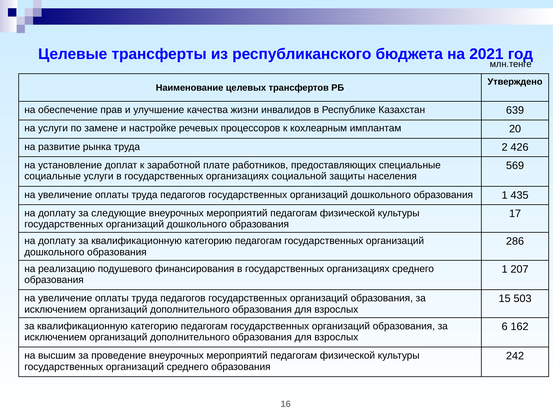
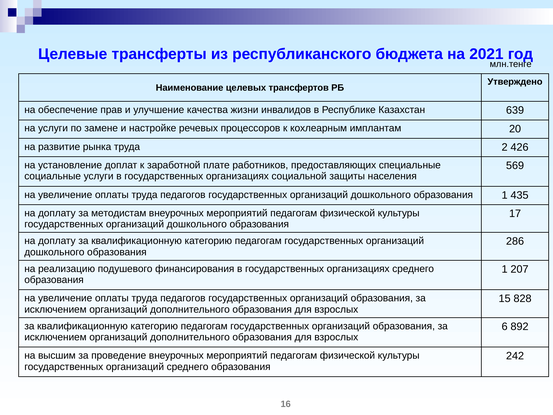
следующие: следующие -> методистам
503: 503 -> 828
162: 162 -> 892
